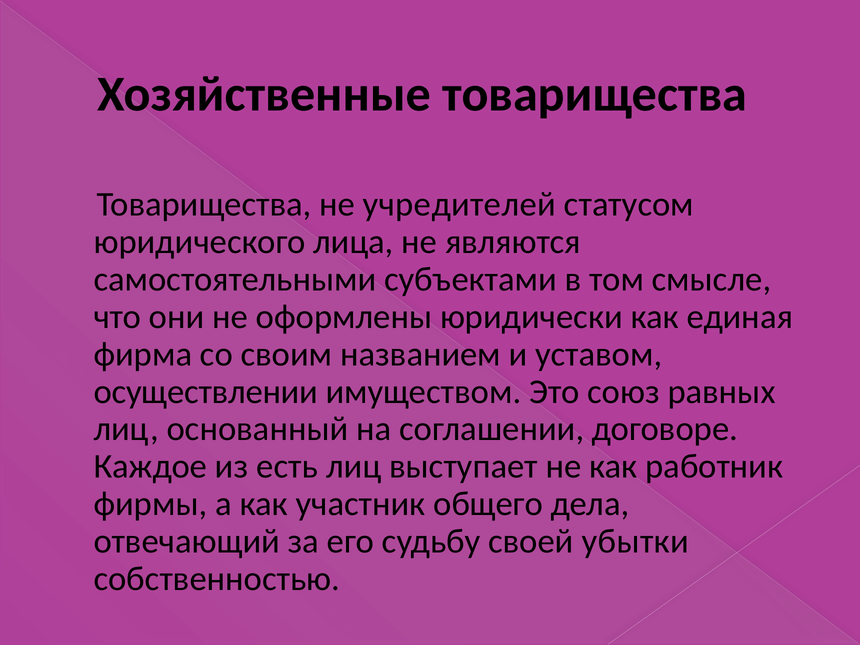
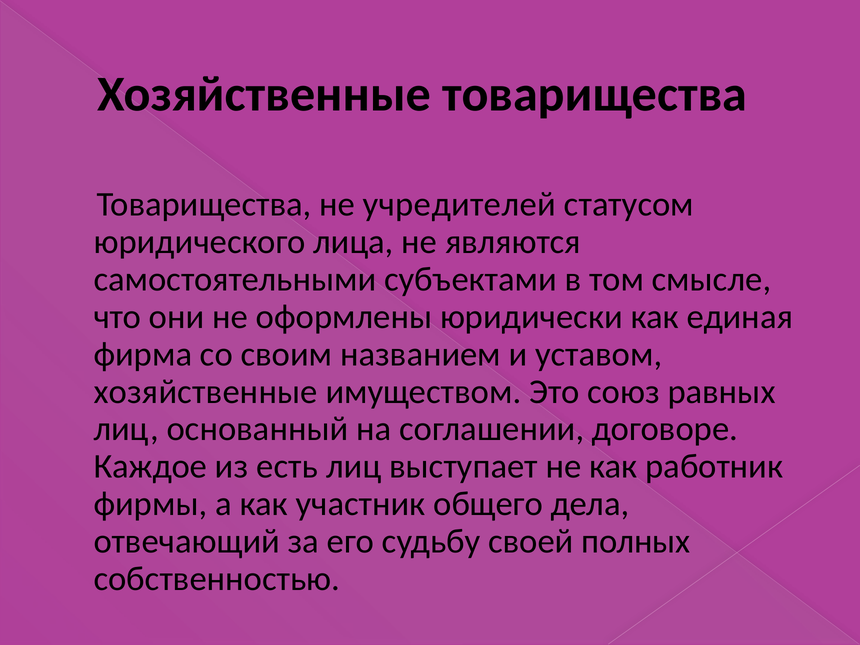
осуществлении at (206, 392): осуществлении -> хозяйственные
убытки: убытки -> полных
